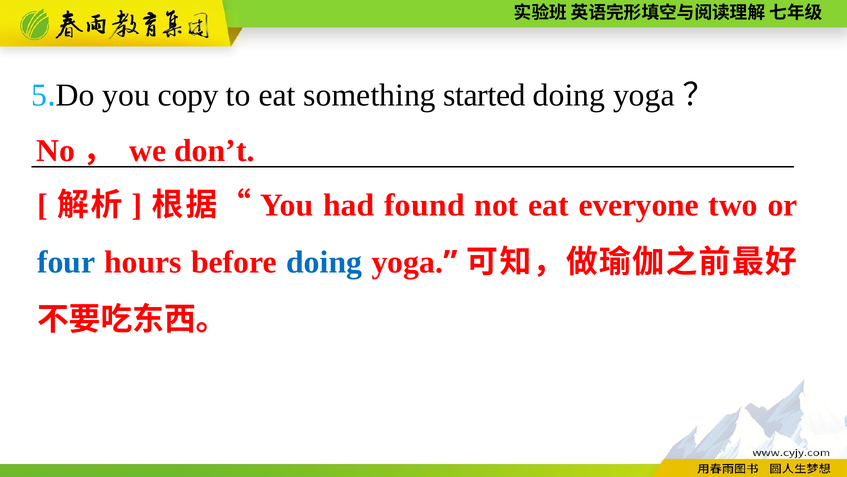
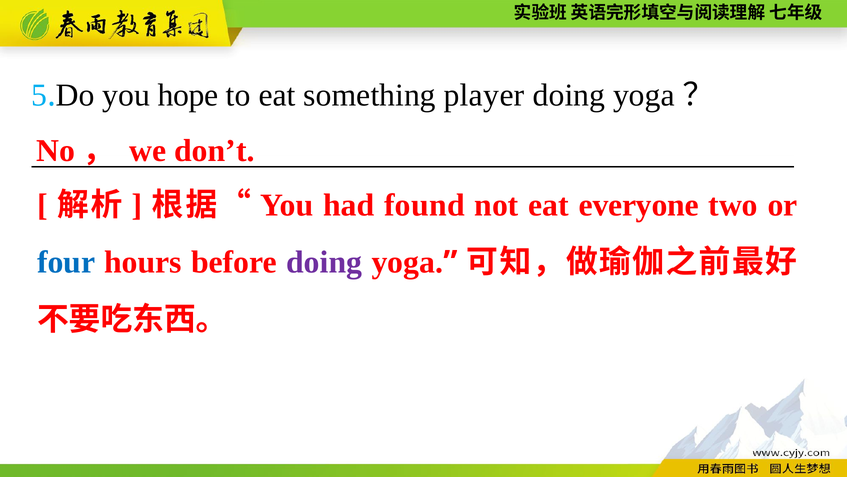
copy: copy -> hope
started: started -> player
doing at (324, 262) colour: blue -> purple
